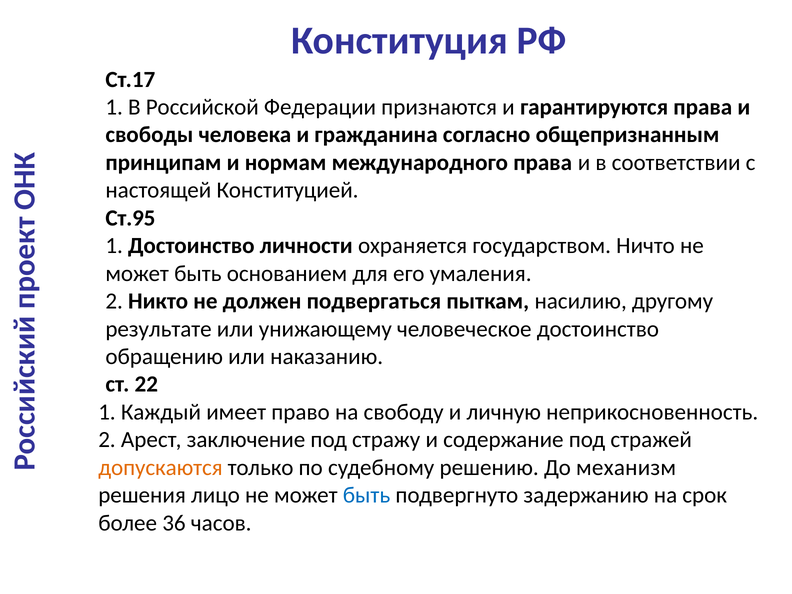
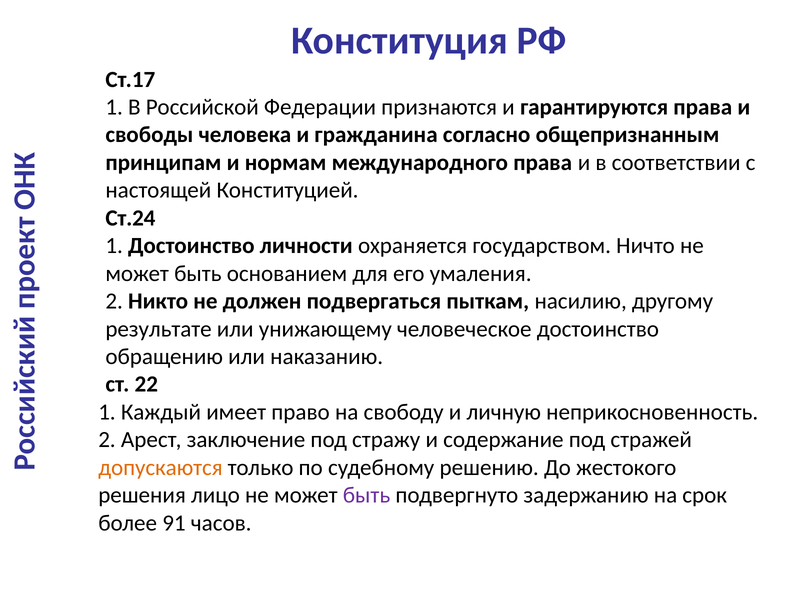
Ст.95: Ст.95 -> Ст.24
механизм: механизм -> жестокого
быть at (367, 495) colour: blue -> purple
36: 36 -> 91
